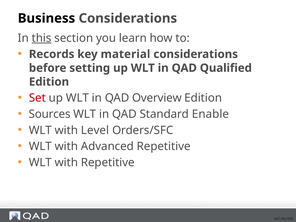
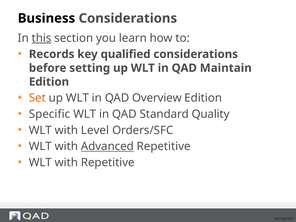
material: material -> qualified
Qualified: Qualified -> Maintain
Set colour: red -> orange
Sources: Sources -> Specific
Enable: Enable -> Quality
Advanced underline: none -> present
